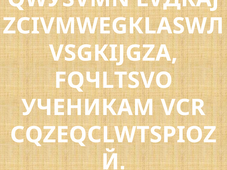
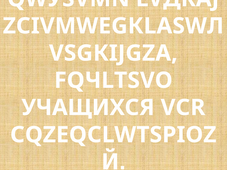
УЧЕНИКАМ: УЧЕНИКАМ -> УЧАЩИХСЯ
